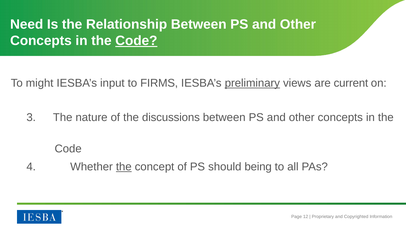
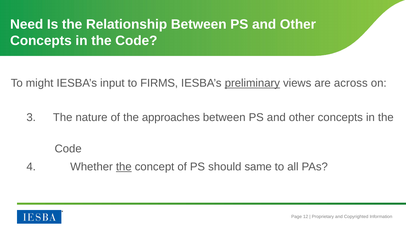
Code at (136, 41) underline: present -> none
current: current -> across
discussions: discussions -> approaches
being: being -> same
